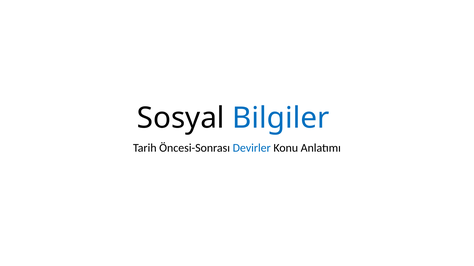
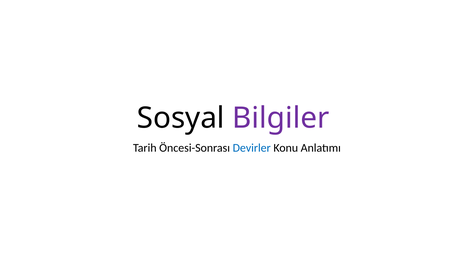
Bilgiler colour: blue -> purple
